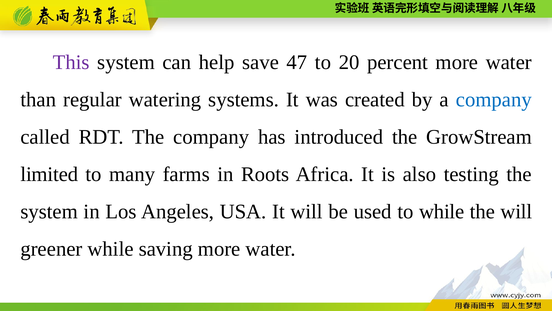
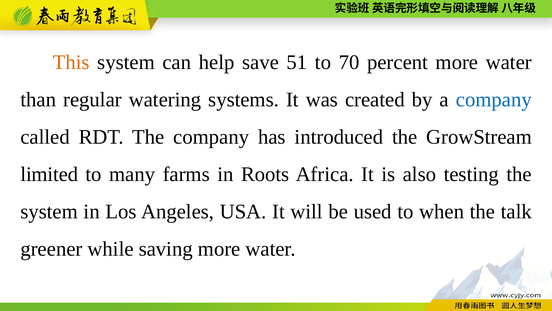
This colour: purple -> orange
47: 47 -> 51
20: 20 -> 70
to while: while -> when
the will: will -> talk
